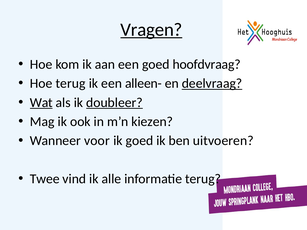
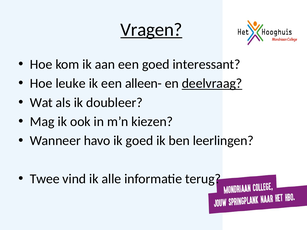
hoofdvraag: hoofdvraag -> interessant
Hoe terug: terug -> leuke
Wat underline: present -> none
doubleer underline: present -> none
voor: voor -> havo
uitvoeren: uitvoeren -> leerlingen
